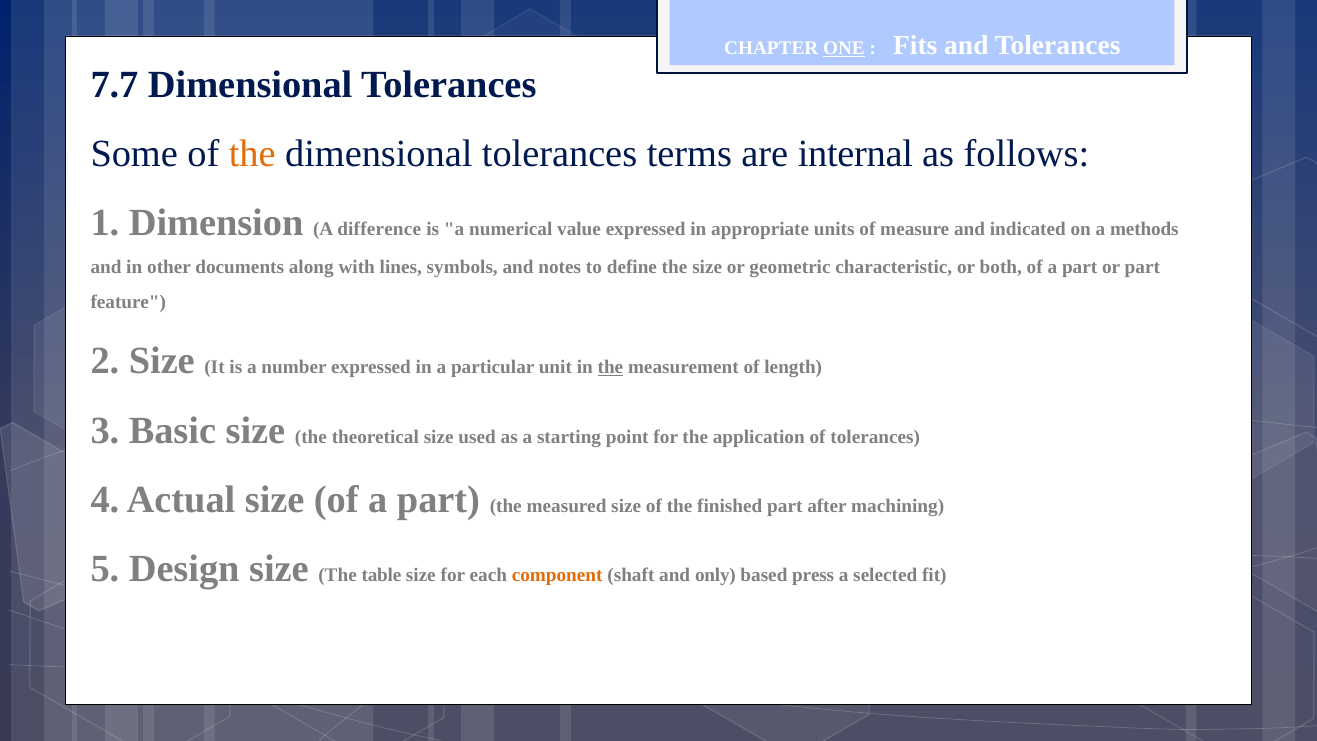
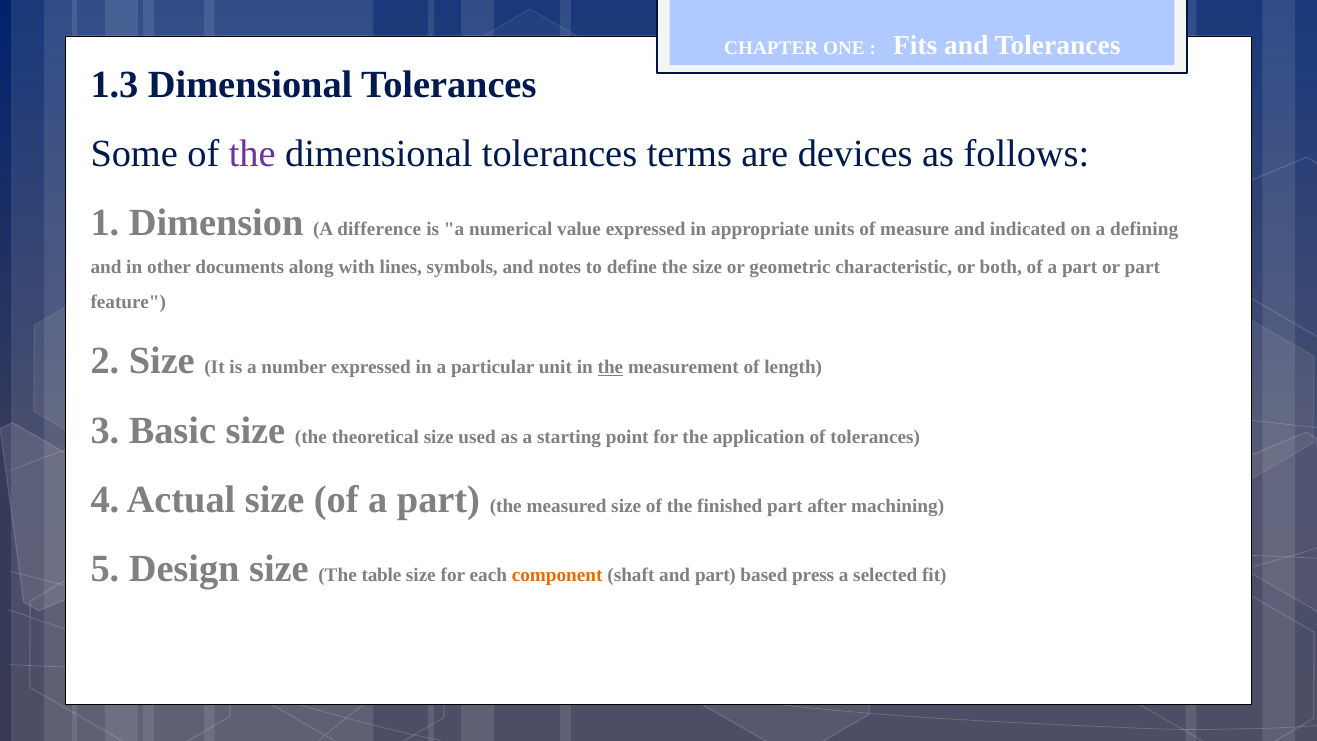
ONE underline: present -> none
7.7: 7.7 -> 1.3
the at (252, 154) colour: orange -> purple
internal: internal -> devices
methods: methods -> defining
and only: only -> part
